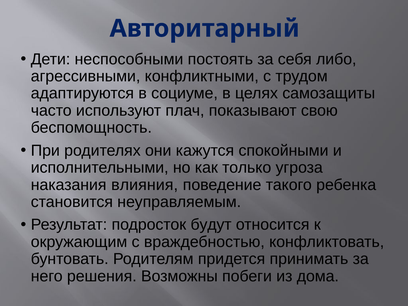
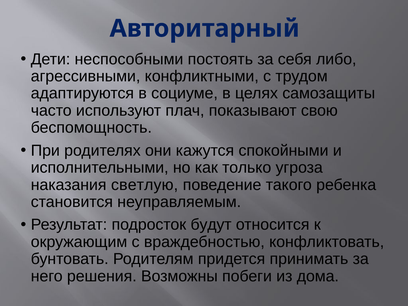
влияния: влияния -> светлую
